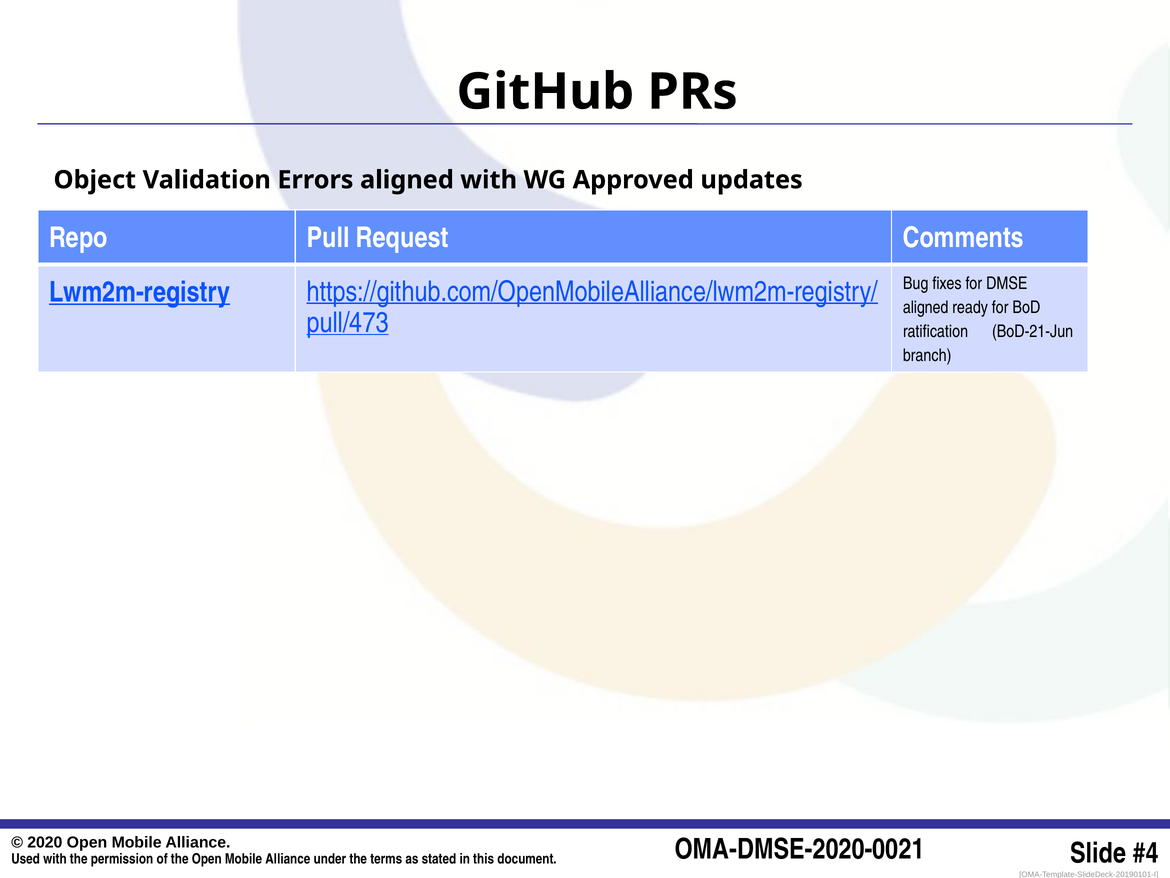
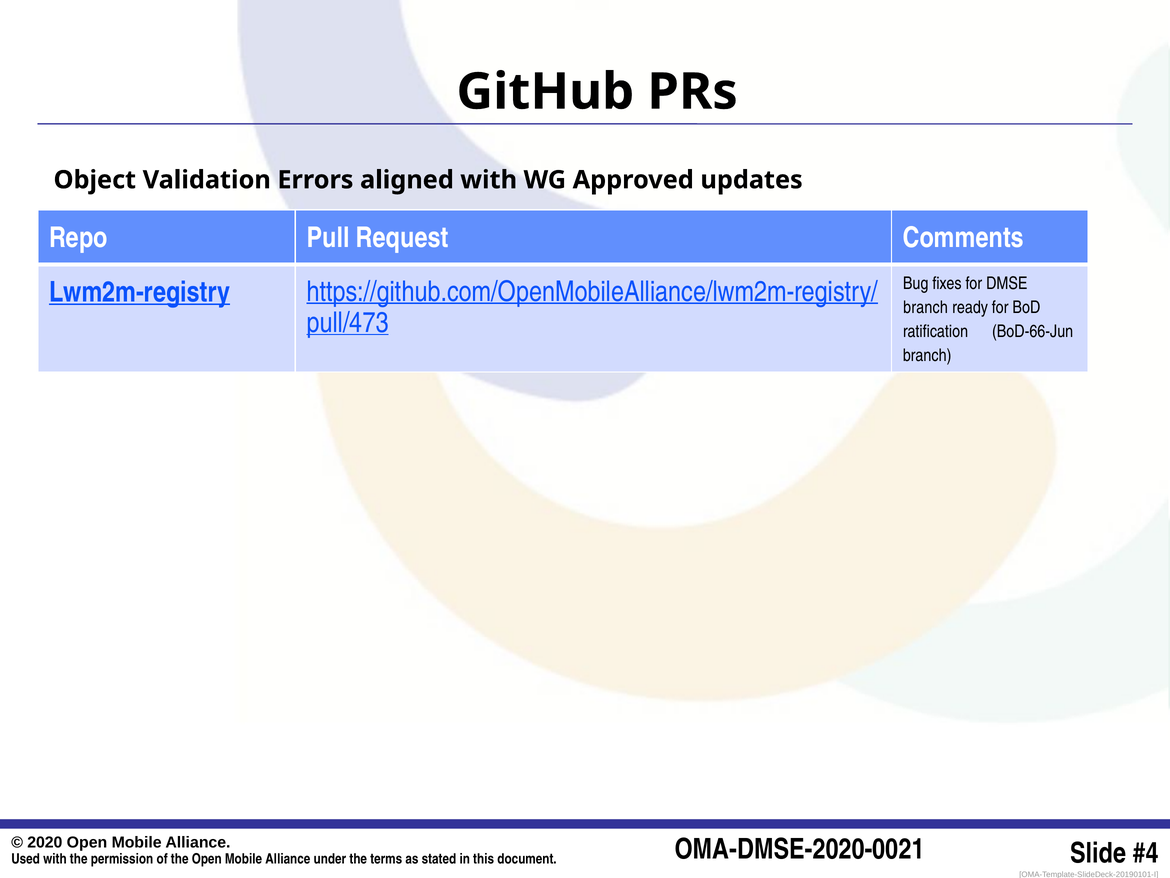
aligned at (926, 307): aligned -> branch
BoD-21-Jun: BoD-21-Jun -> BoD-66-Jun
